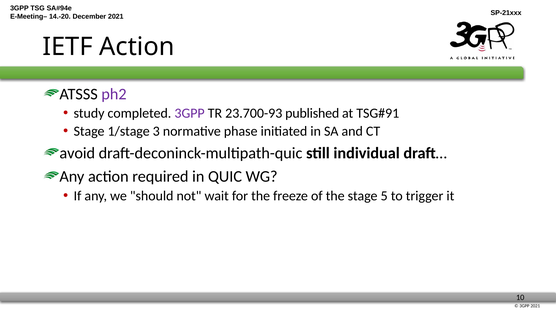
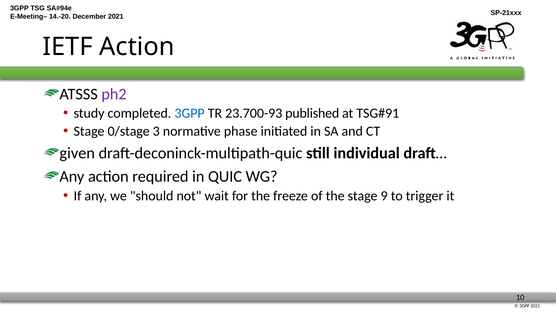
3GPP at (190, 113) colour: purple -> blue
1/stage: 1/stage -> 0/stage
avoid: avoid -> given
5: 5 -> 9
